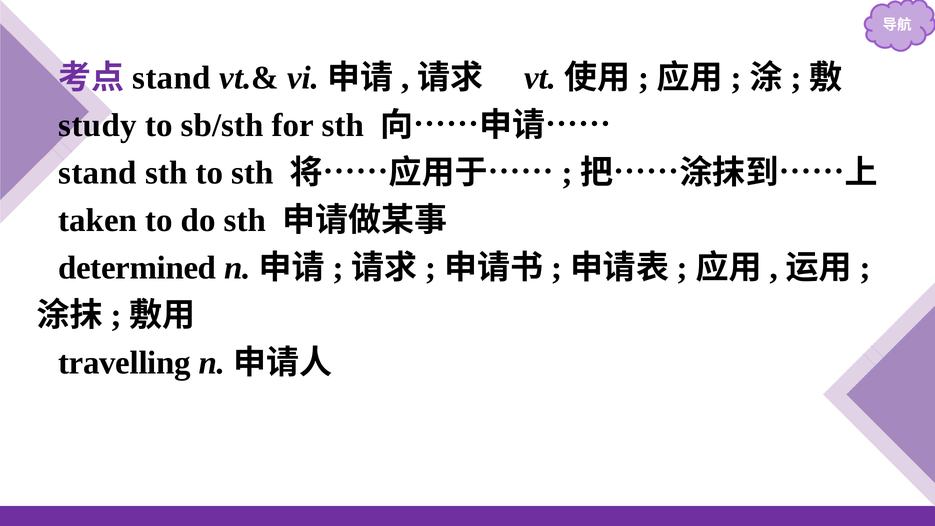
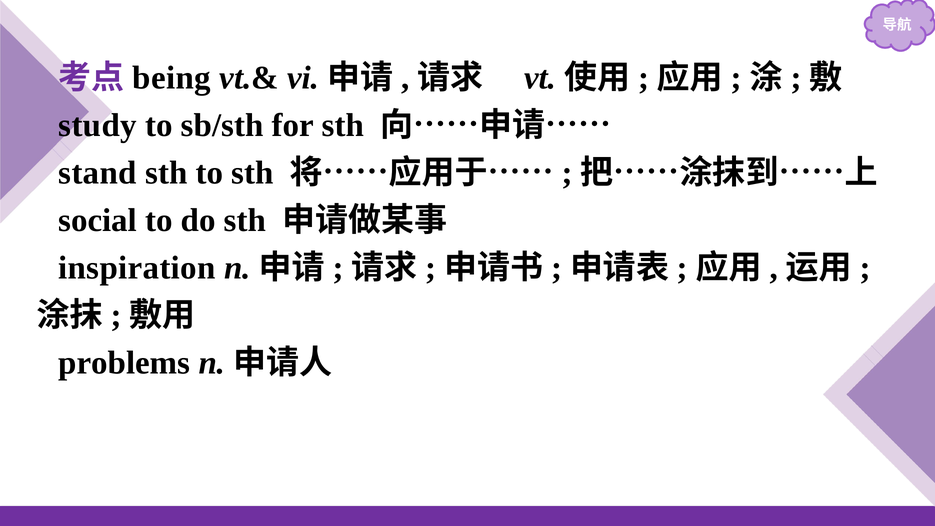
stand at (172, 78): stand -> being
taken: taken -> social
determined: determined -> inspiration
travelling: travelling -> problems
